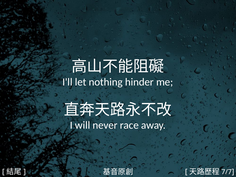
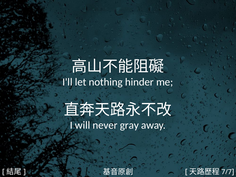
race: race -> gray
